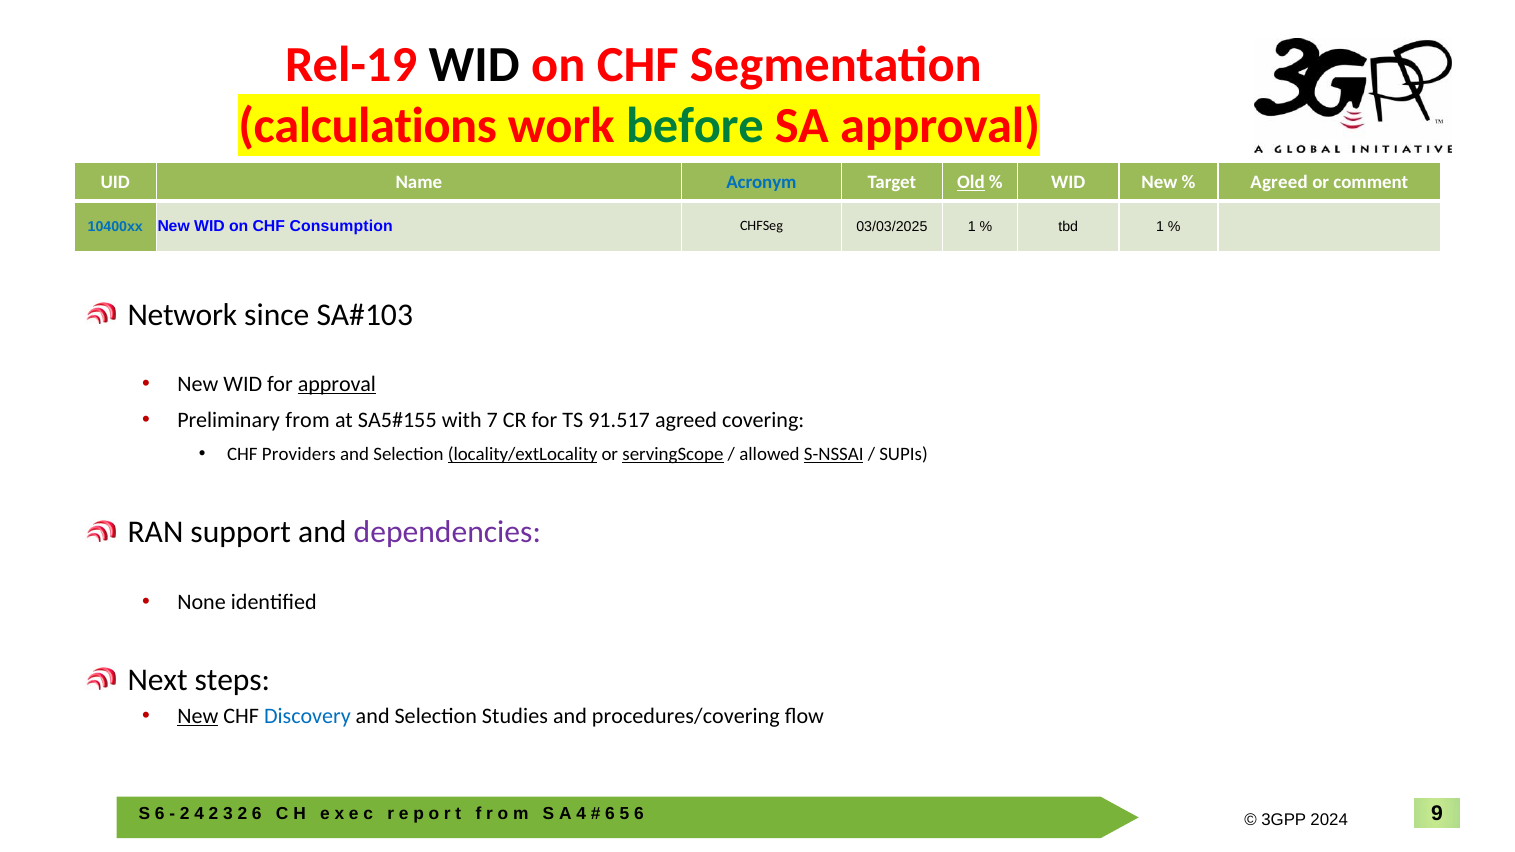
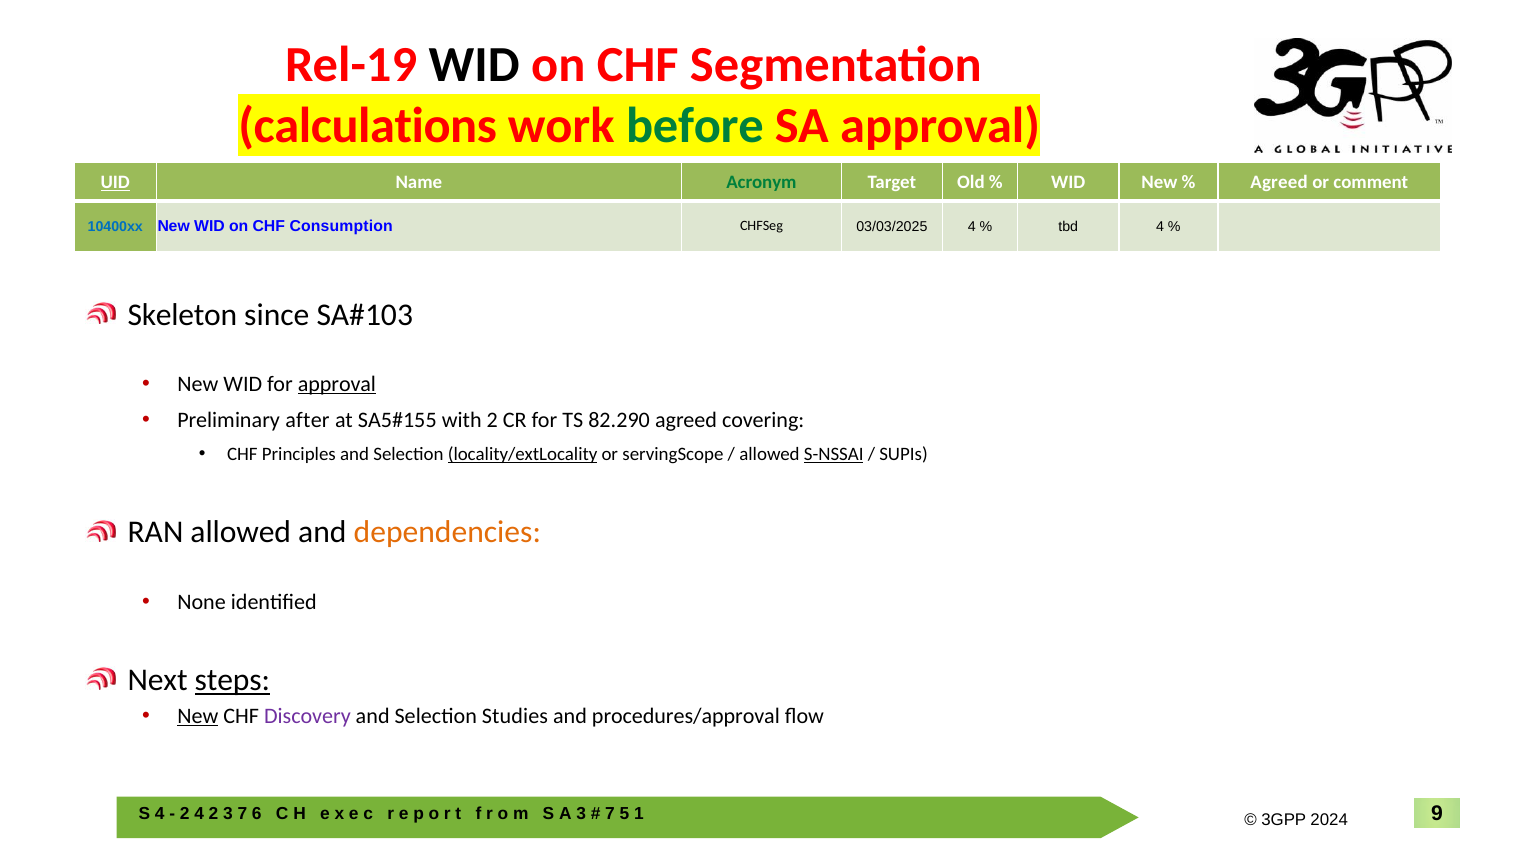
UID underline: none -> present
Acronym colour: blue -> green
Old underline: present -> none
03/03/2025 1: 1 -> 4
tbd 1: 1 -> 4
Network: Network -> Skeleton
from: from -> after
with 7: 7 -> 2
91.517: 91.517 -> 82.290
Providers: Providers -> Principles
servingScope underline: present -> none
RAN support: support -> allowed
dependencies colour: purple -> orange
steps underline: none -> present
Discovery colour: blue -> purple
procedures/covering: procedures/covering -> procedures/approval
6 at (160, 814): 6 -> 4
2 at (242, 814): 2 -> 7
4 at (581, 814): 4 -> 3
6 at (610, 814): 6 -> 7
5 6: 6 -> 1
